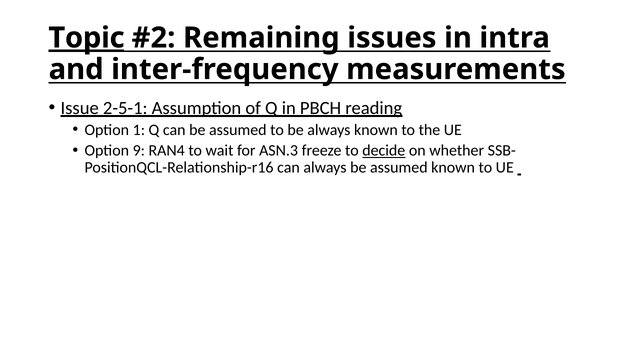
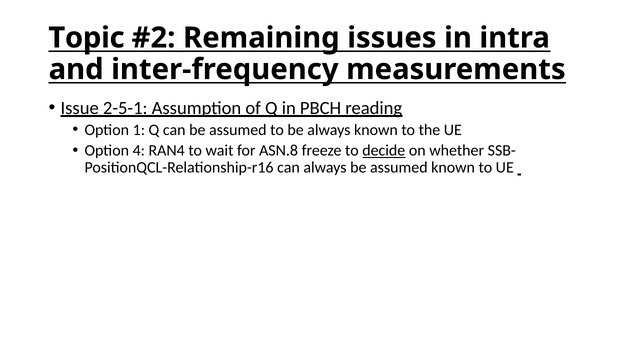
Topic underline: present -> none
9: 9 -> 4
ASN.3: ASN.3 -> ASN.8
